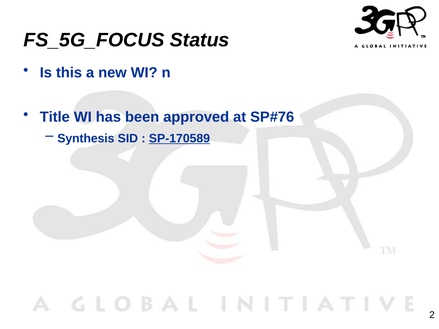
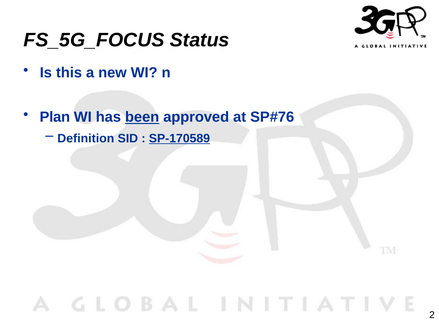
Title: Title -> Plan
been underline: none -> present
Synthesis: Synthesis -> Definition
